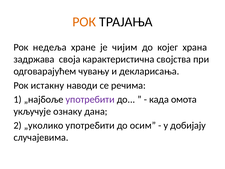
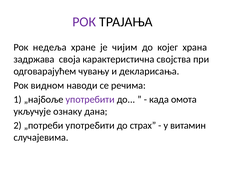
РОК at (84, 22) colour: orange -> purple
истакну: истакну -> видном
„уколико: „уколико -> „потреби
осим: осим -> страх
добијају: добијају -> витамин
